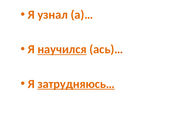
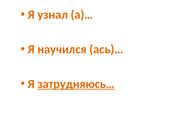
научился underline: present -> none
